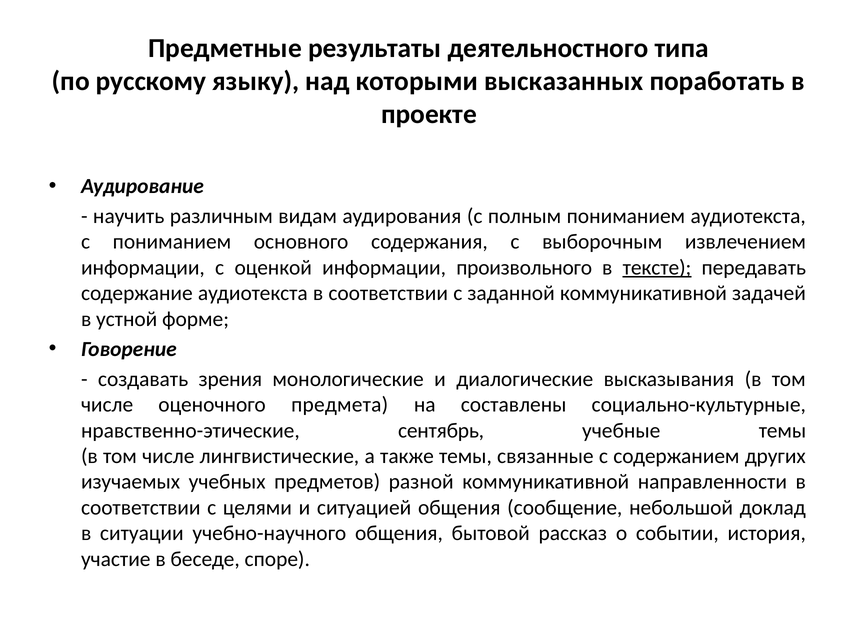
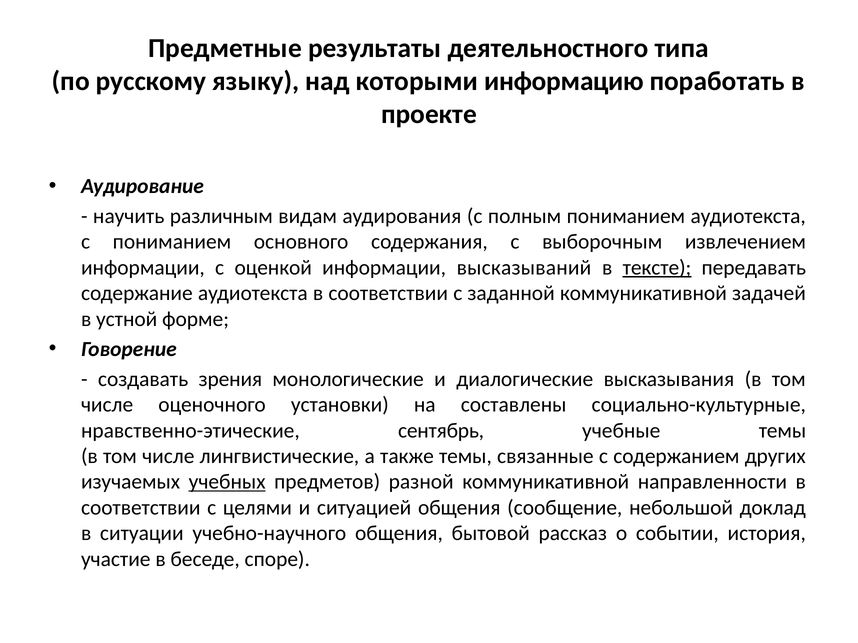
высказанных: высказанных -> информацию
произвольного: произвольного -> высказываний
предмета: предмета -> установки
учебных underline: none -> present
